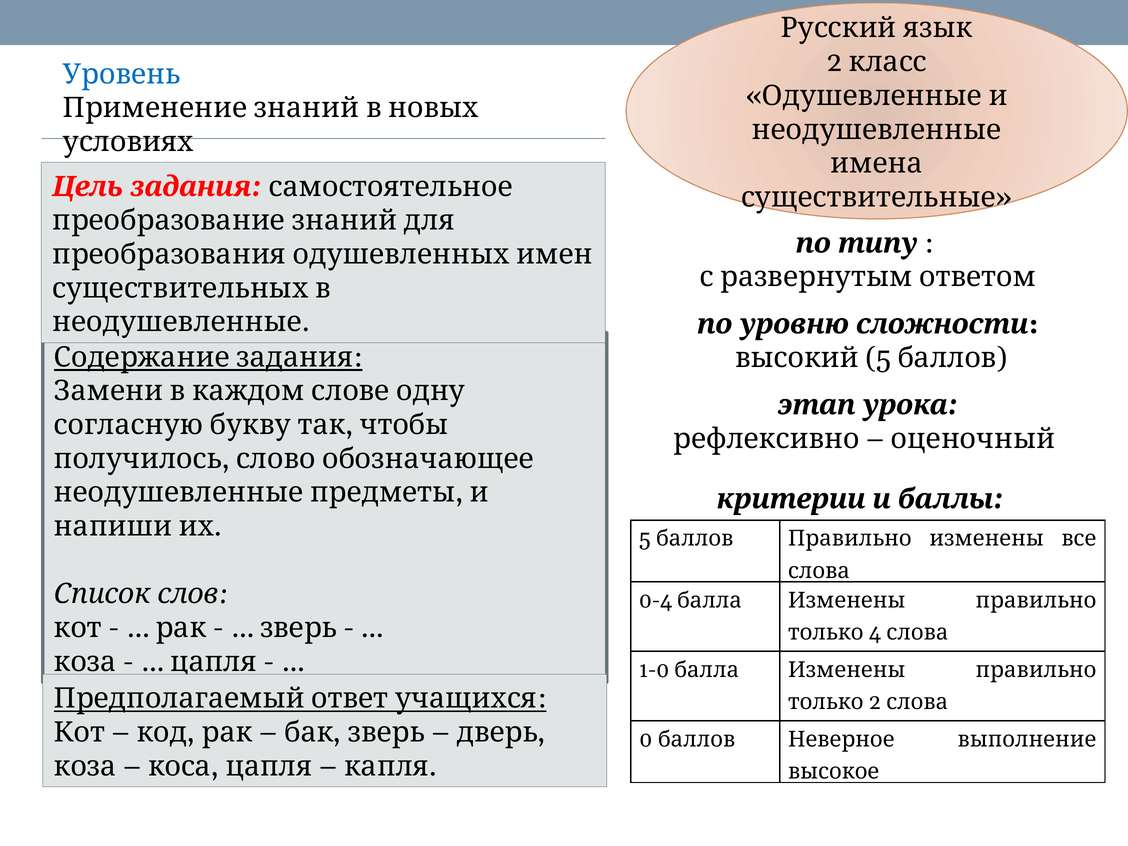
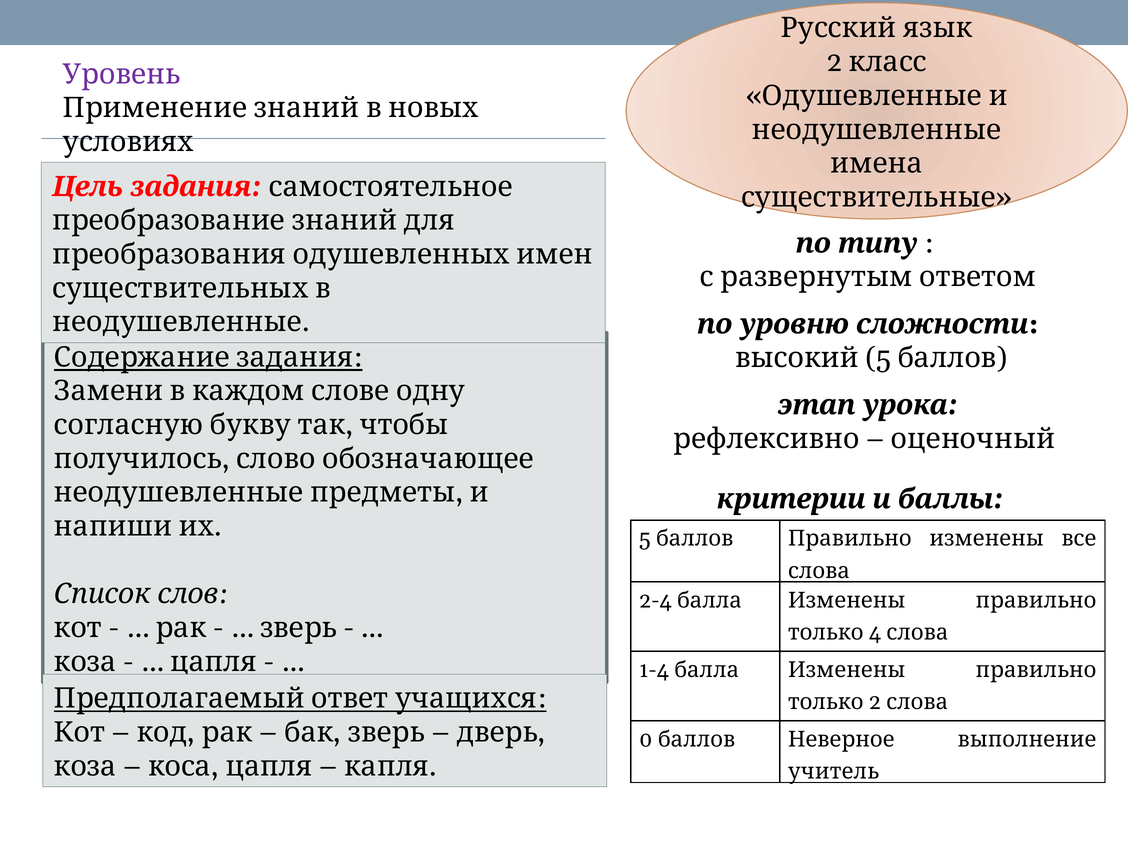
Уровень colour: blue -> purple
0-4: 0-4 -> 2-4
1-0: 1-0 -> 1-4
высокое: высокое -> учитель
